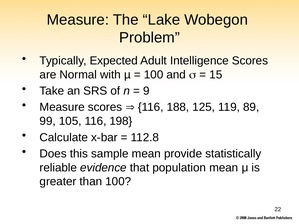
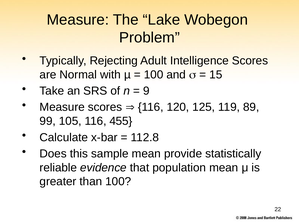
Expected: Expected -> Rejecting
188: 188 -> 120
198: 198 -> 455
